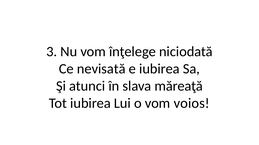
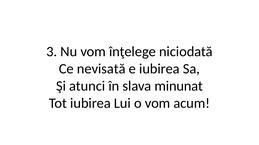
măreaţă: măreaţă -> minunat
voios: voios -> acum
